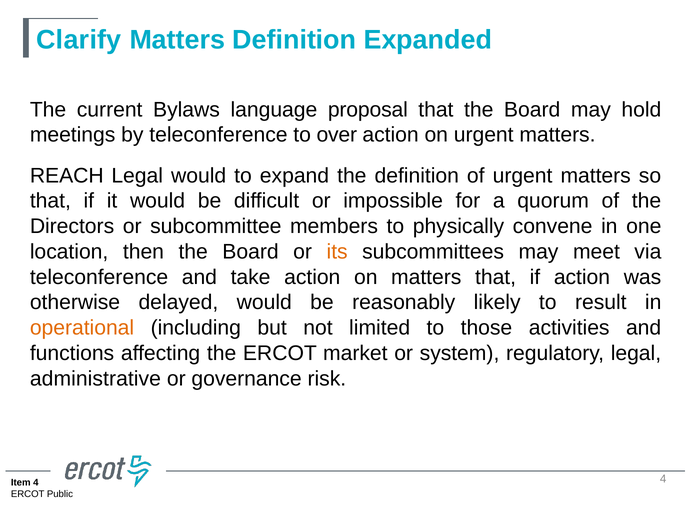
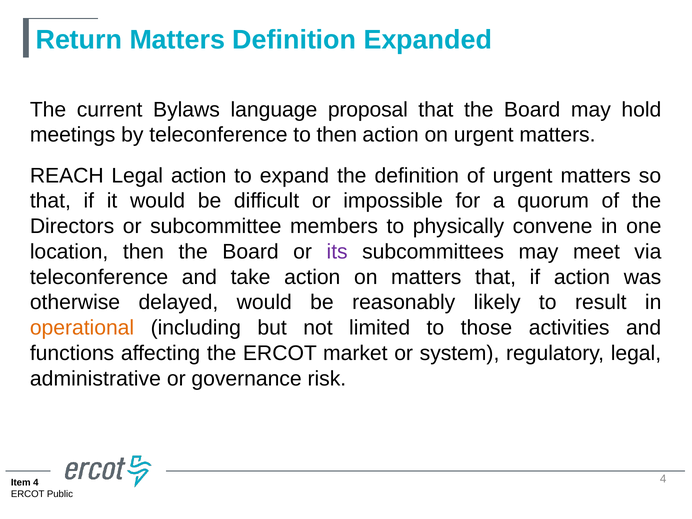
Clarify: Clarify -> Return
to over: over -> then
Legal would: would -> action
its colour: orange -> purple
